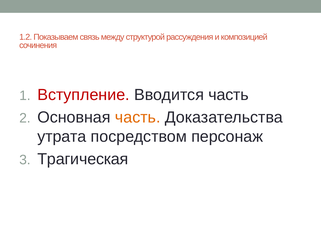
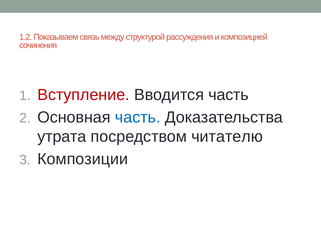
часть at (138, 117) colour: orange -> blue
персонаж: персонаж -> читателю
Трагическая: Трагическая -> Композиции
